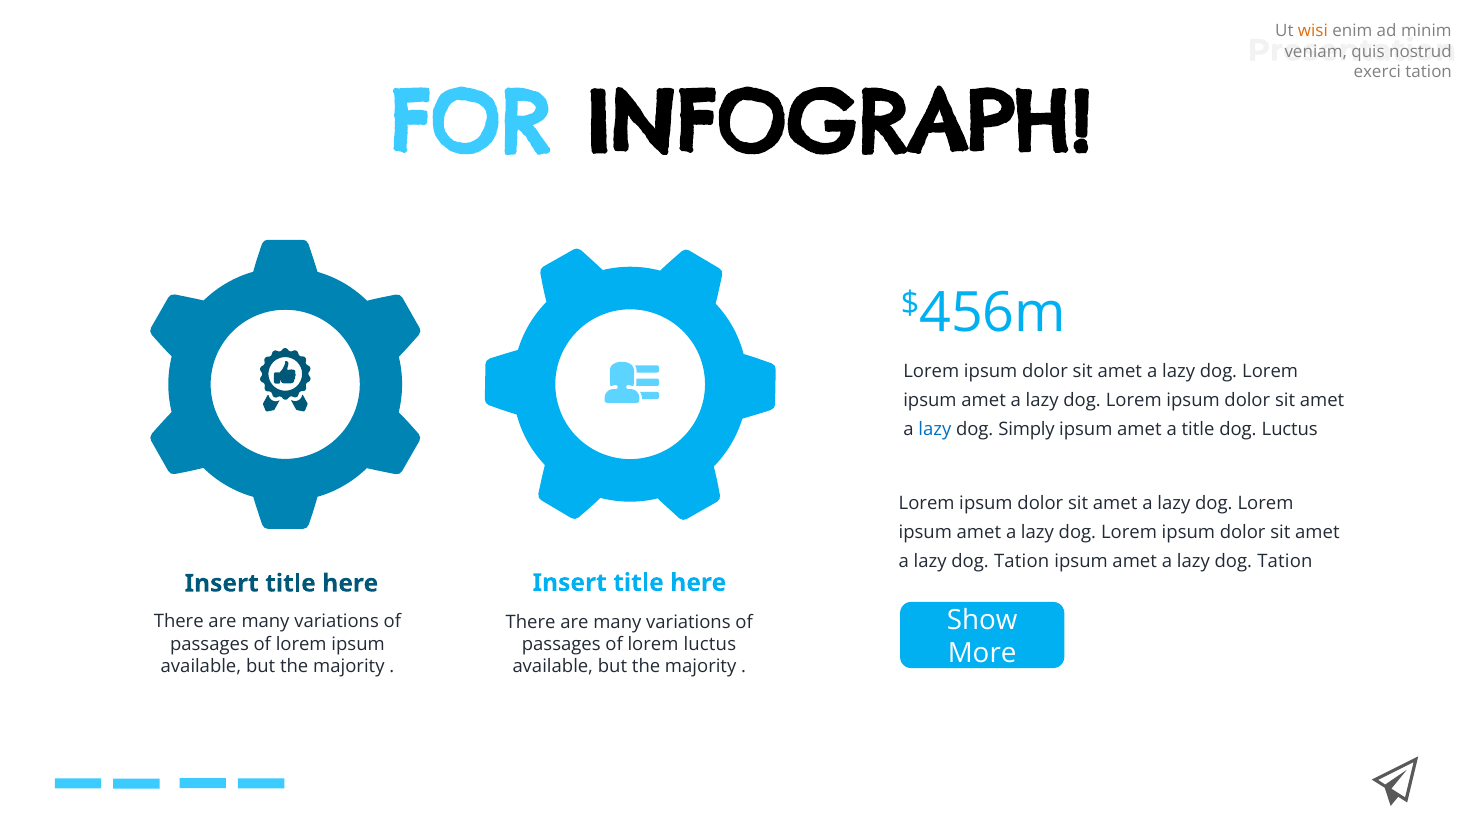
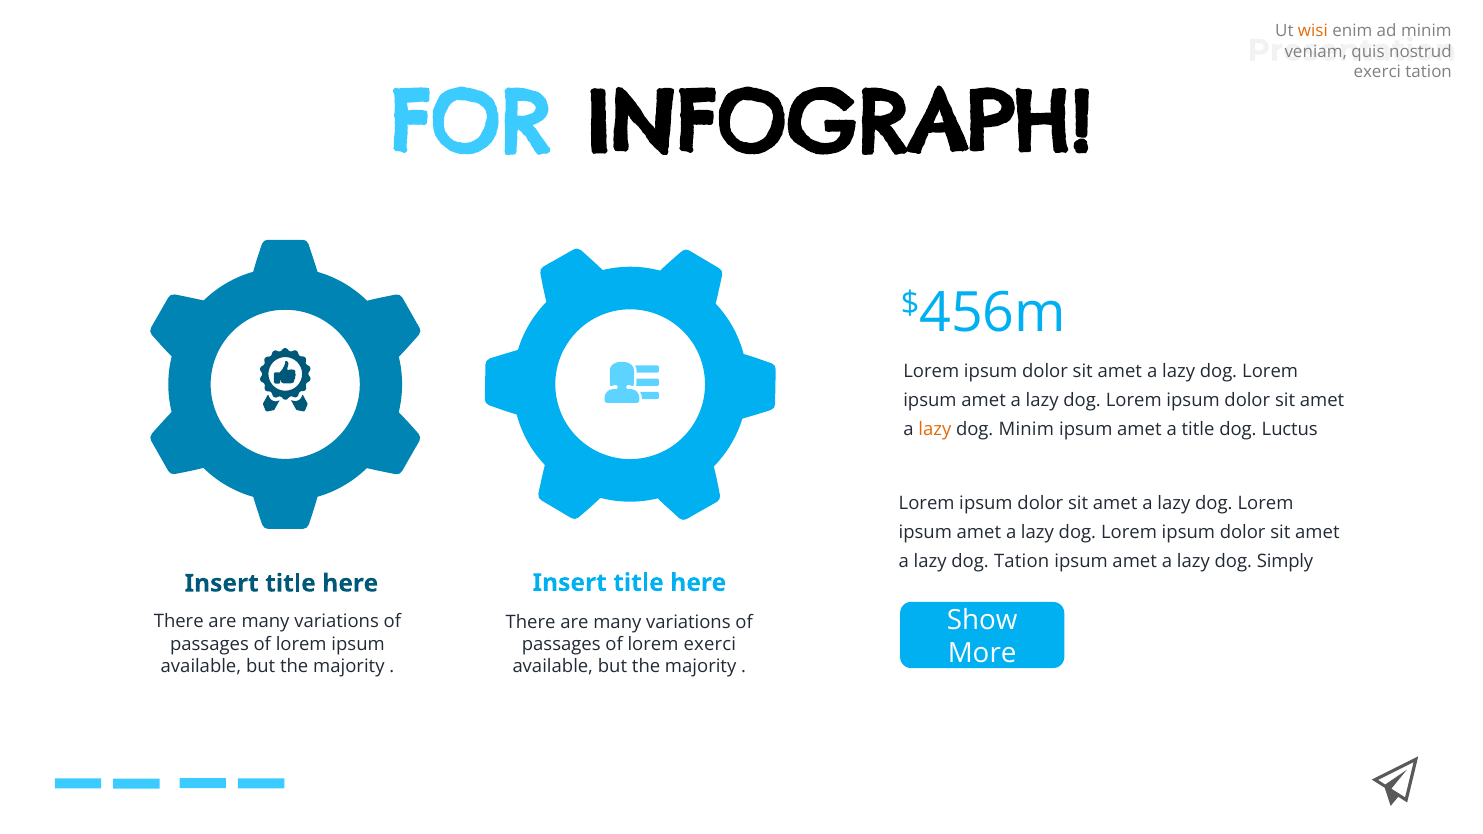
lazy at (935, 430) colour: blue -> orange
dog Simply: Simply -> Minim
Tation at (1285, 561): Tation -> Simply
lorem luctus: luctus -> exerci
